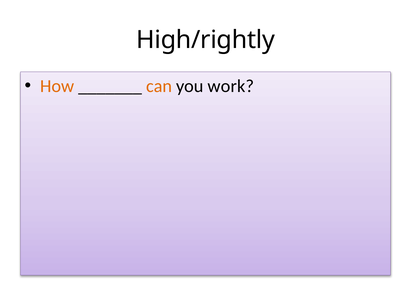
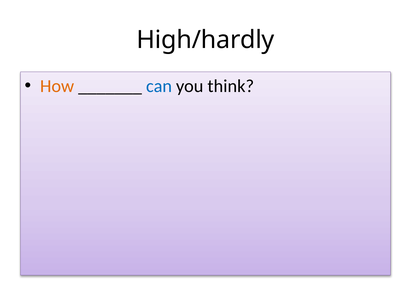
High/rightly: High/rightly -> High/hardly
can colour: orange -> blue
work: work -> think
